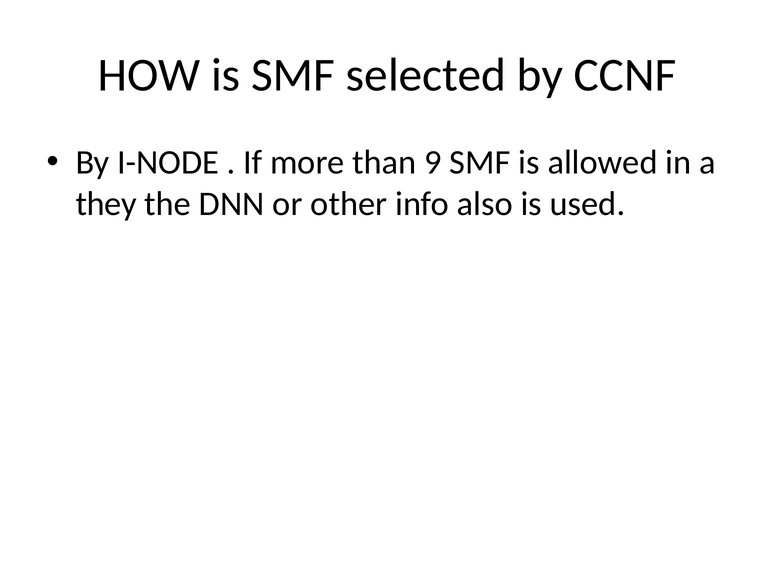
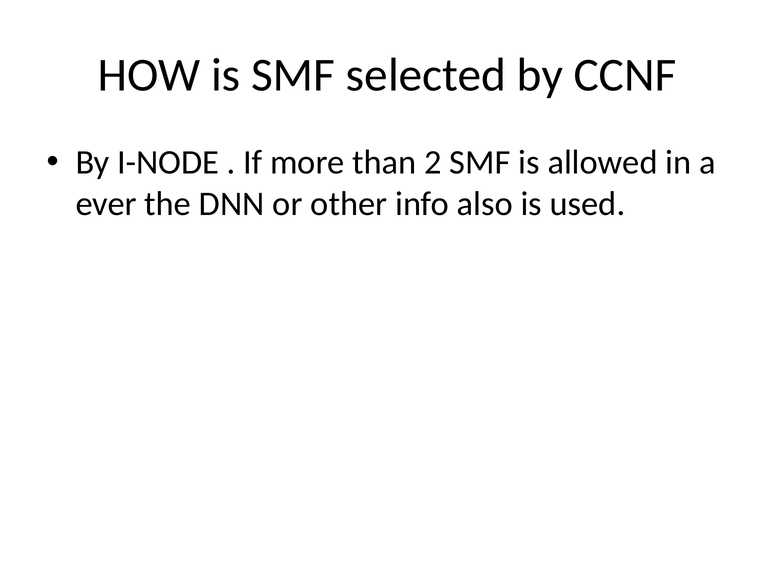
9: 9 -> 2
they: they -> ever
